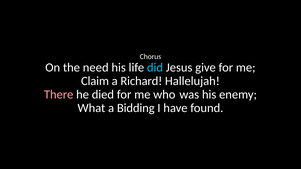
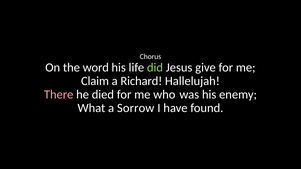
need: need -> word
did colour: light blue -> light green
Bidding: Bidding -> Sorrow
